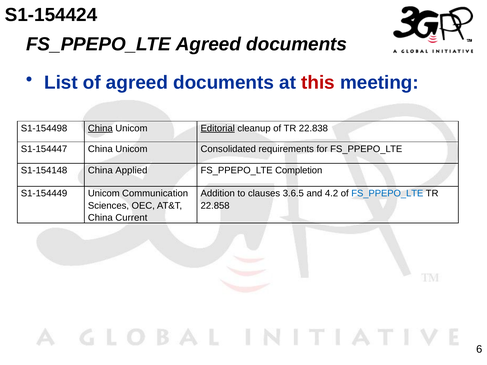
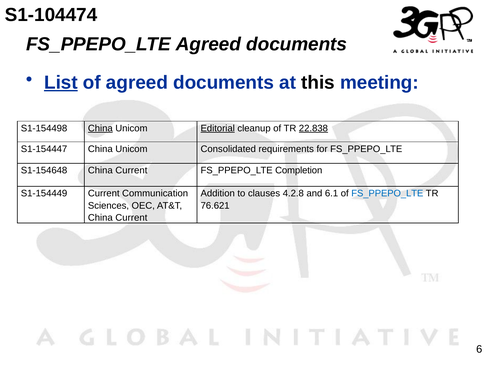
S1-154424: S1-154424 -> S1-104474
List underline: none -> present
this colour: red -> black
22.838 underline: none -> present
S1-154148: S1-154148 -> S1-154648
Applied at (131, 171): Applied -> Current
S1-154449 Unicom: Unicom -> Current
3.6.5: 3.6.5 -> 4.2.8
4.2: 4.2 -> 6.1
22.858: 22.858 -> 76.621
